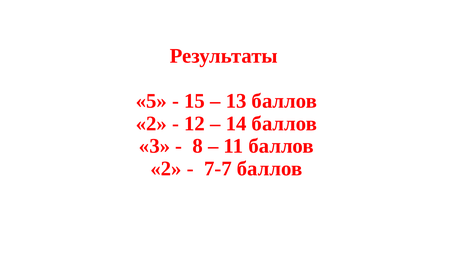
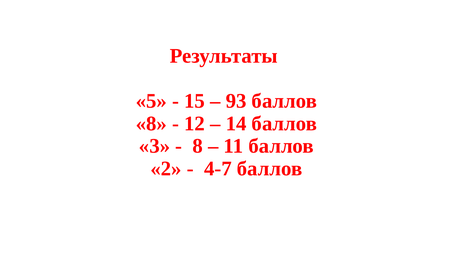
13: 13 -> 93
2 at (151, 123): 2 -> 8
7-7: 7-7 -> 4-7
